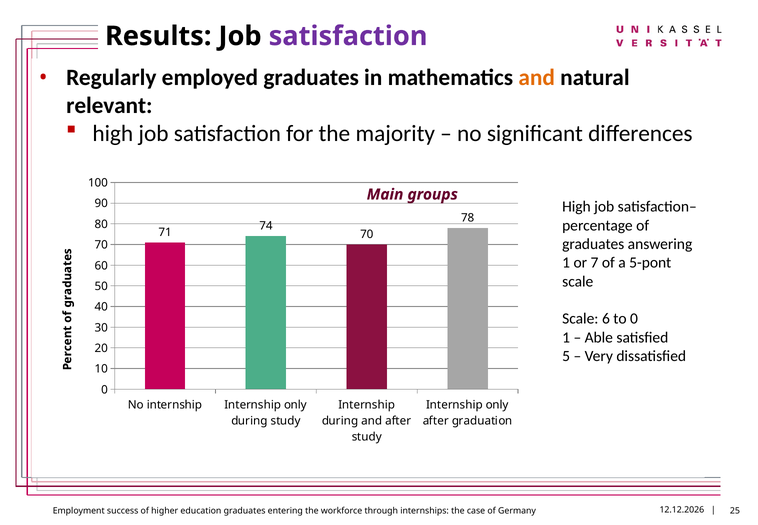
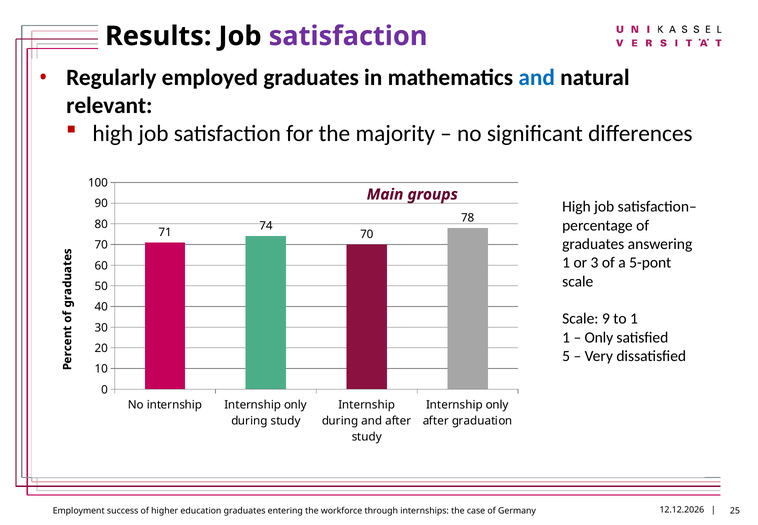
and at (537, 78) colour: orange -> blue
7: 7 -> 3
6: 6 -> 9
to 0: 0 -> 1
Able at (599, 337): Able -> Only
